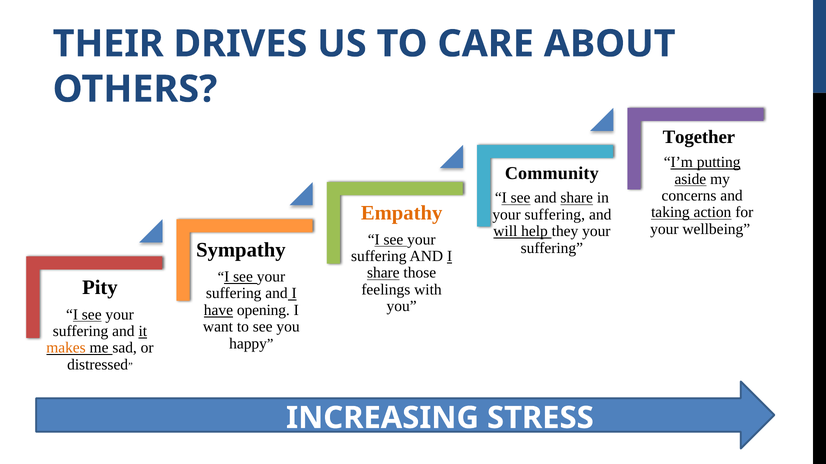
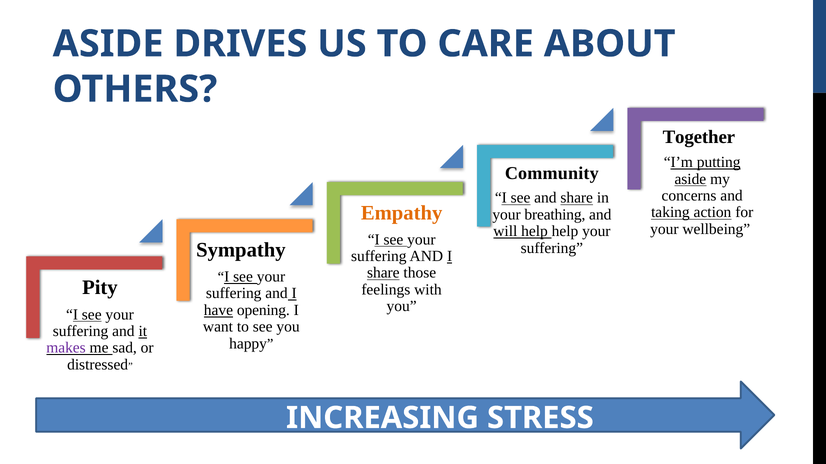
THEIR at (108, 44): THEIR -> ASIDE
suffering at (555, 215): suffering -> breathing
help they: they -> help
makes colour: orange -> purple
